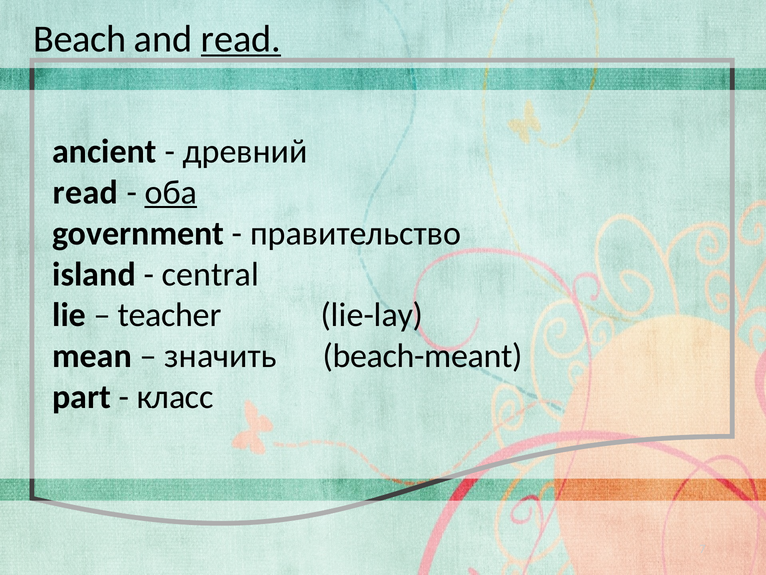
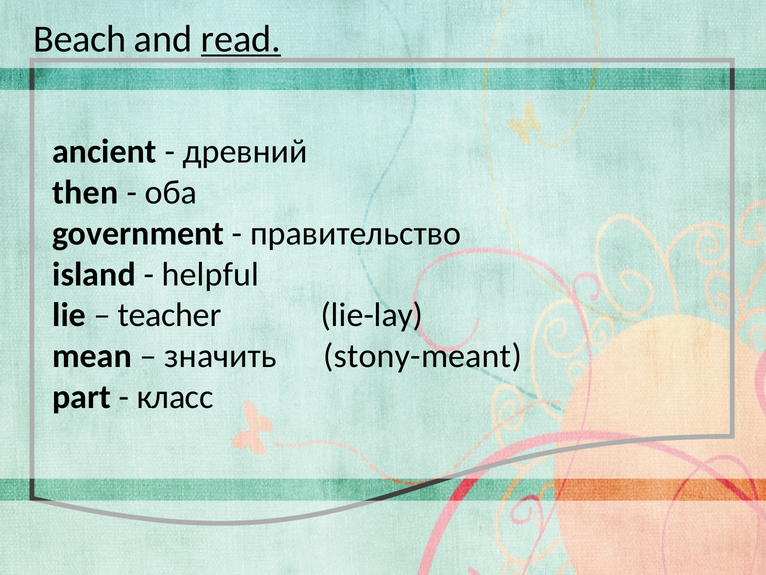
read at (85, 192): read -> then
оба underline: present -> none
central: central -> helpful
beach-meant: beach-meant -> stony-meant
